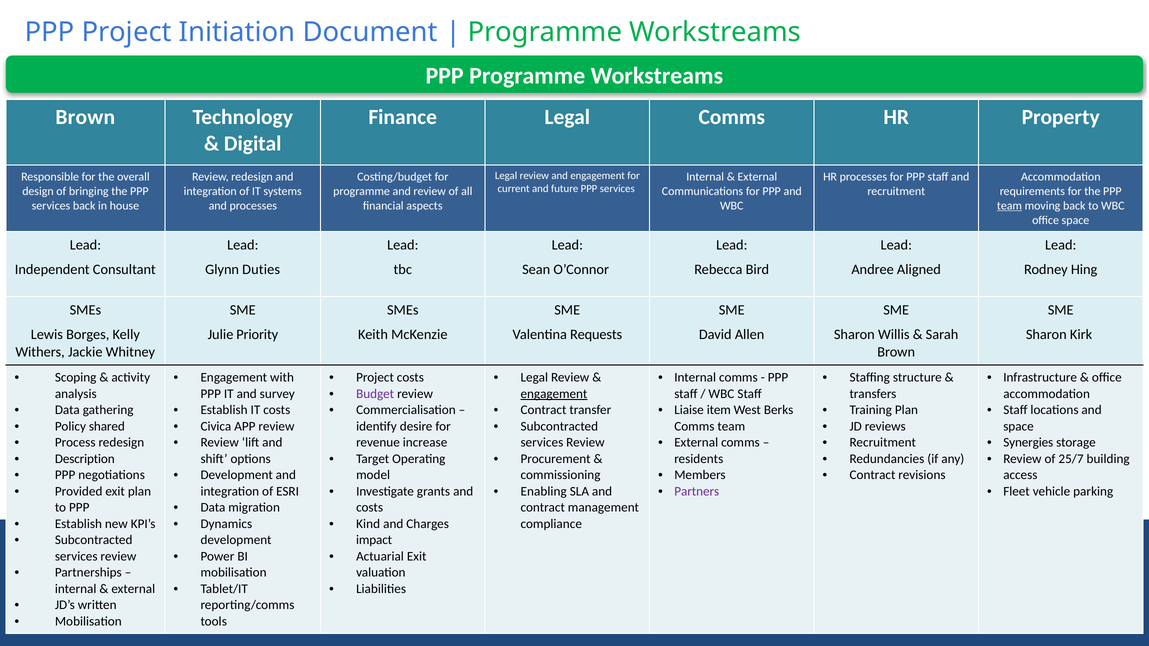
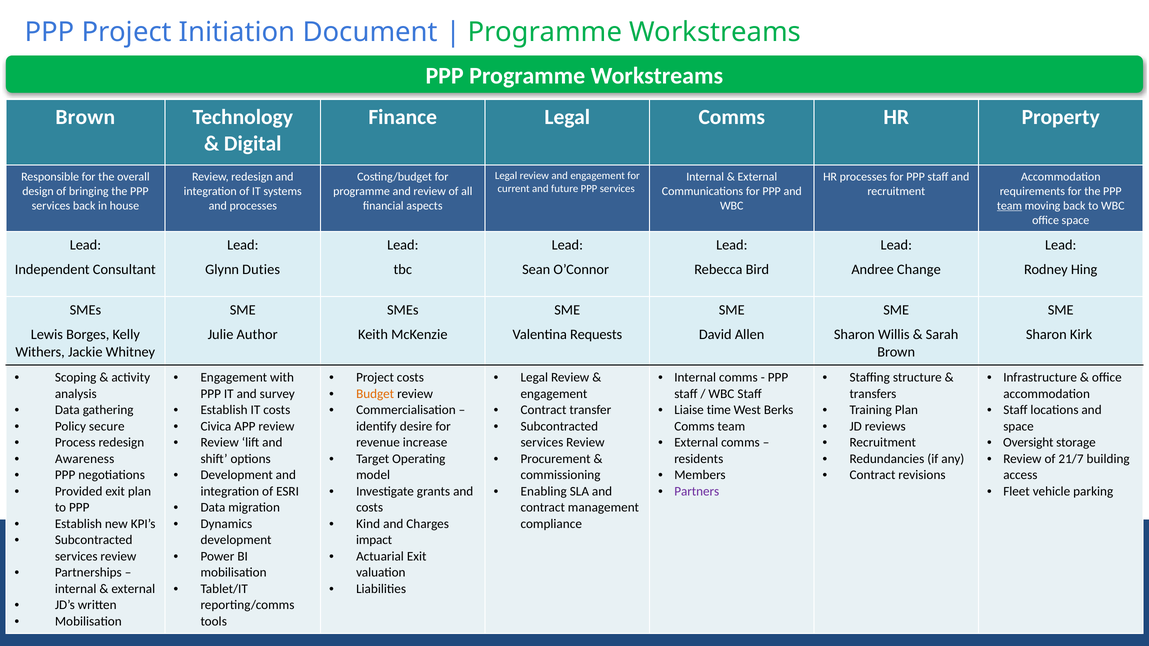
Aligned: Aligned -> Change
Priority: Priority -> Author
Budget colour: purple -> orange
engagement at (554, 394) underline: present -> none
item: item -> time
shared: shared -> secure
Synergies: Synergies -> Oversight
Description: Description -> Awareness
25/7: 25/7 -> 21/7
